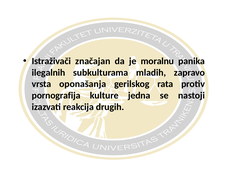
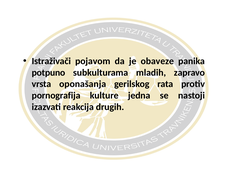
značajan: značajan -> pojavom
moralnu: moralnu -> obaveze
ilegalnih: ilegalnih -> potpuno
